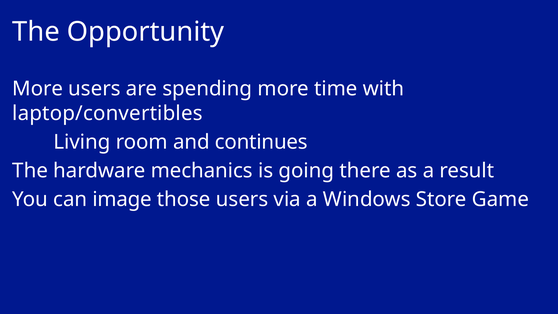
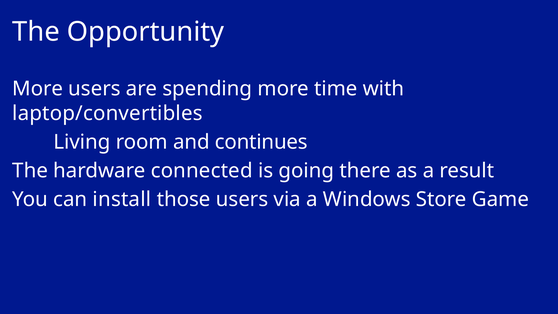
mechanics: mechanics -> connected
image: image -> install
